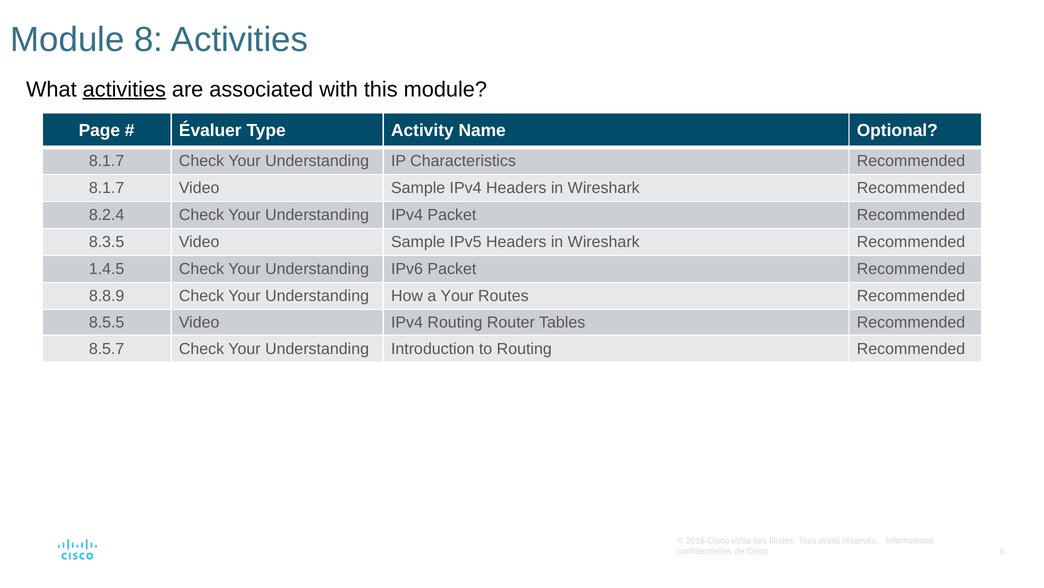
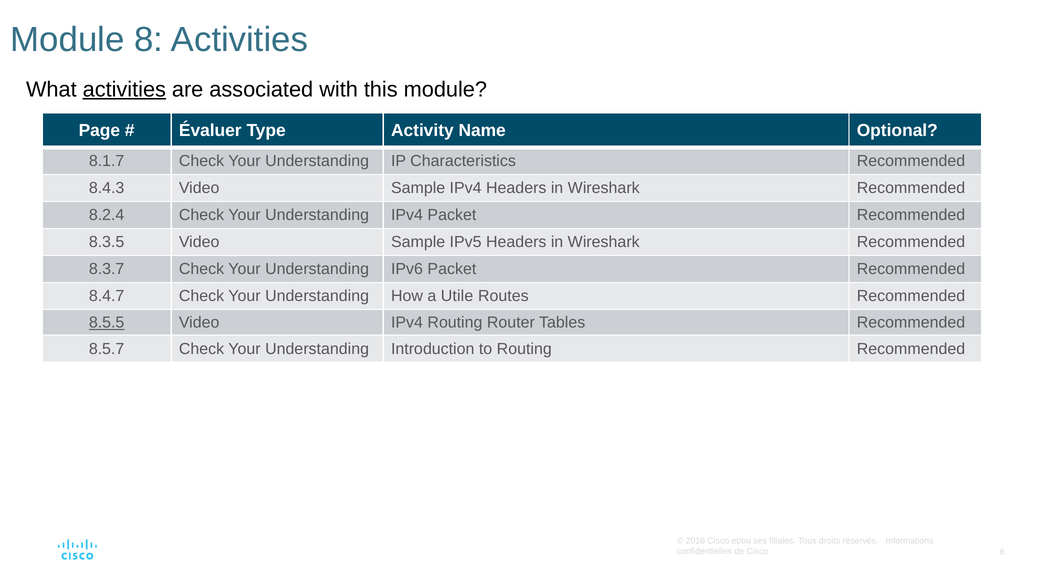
8.1.7 at (107, 188): 8.1.7 -> 8.4.3
1.4.5: 1.4.5 -> 8.3.7
8.8.9: 8.8.9 -> 8.4.7
a Your: Your -> Utile
8.5.5 underline: none -> present
